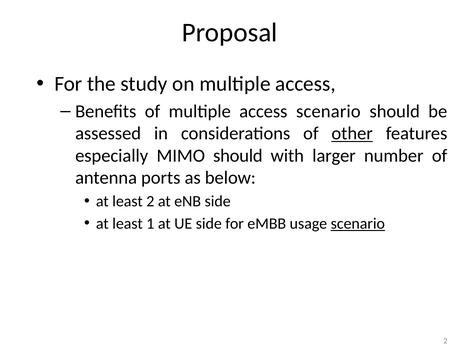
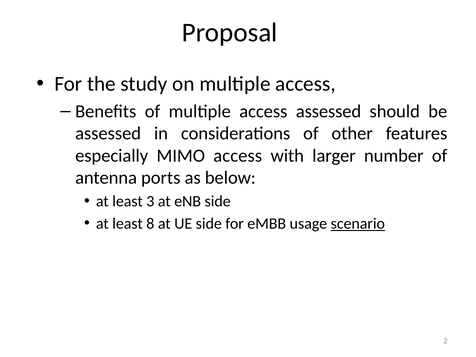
access scenario: scenario -> assessed
other underline: present -> none
MIMO should: should -> access
least 2: 2 -> 3
1: 1 -> 8
